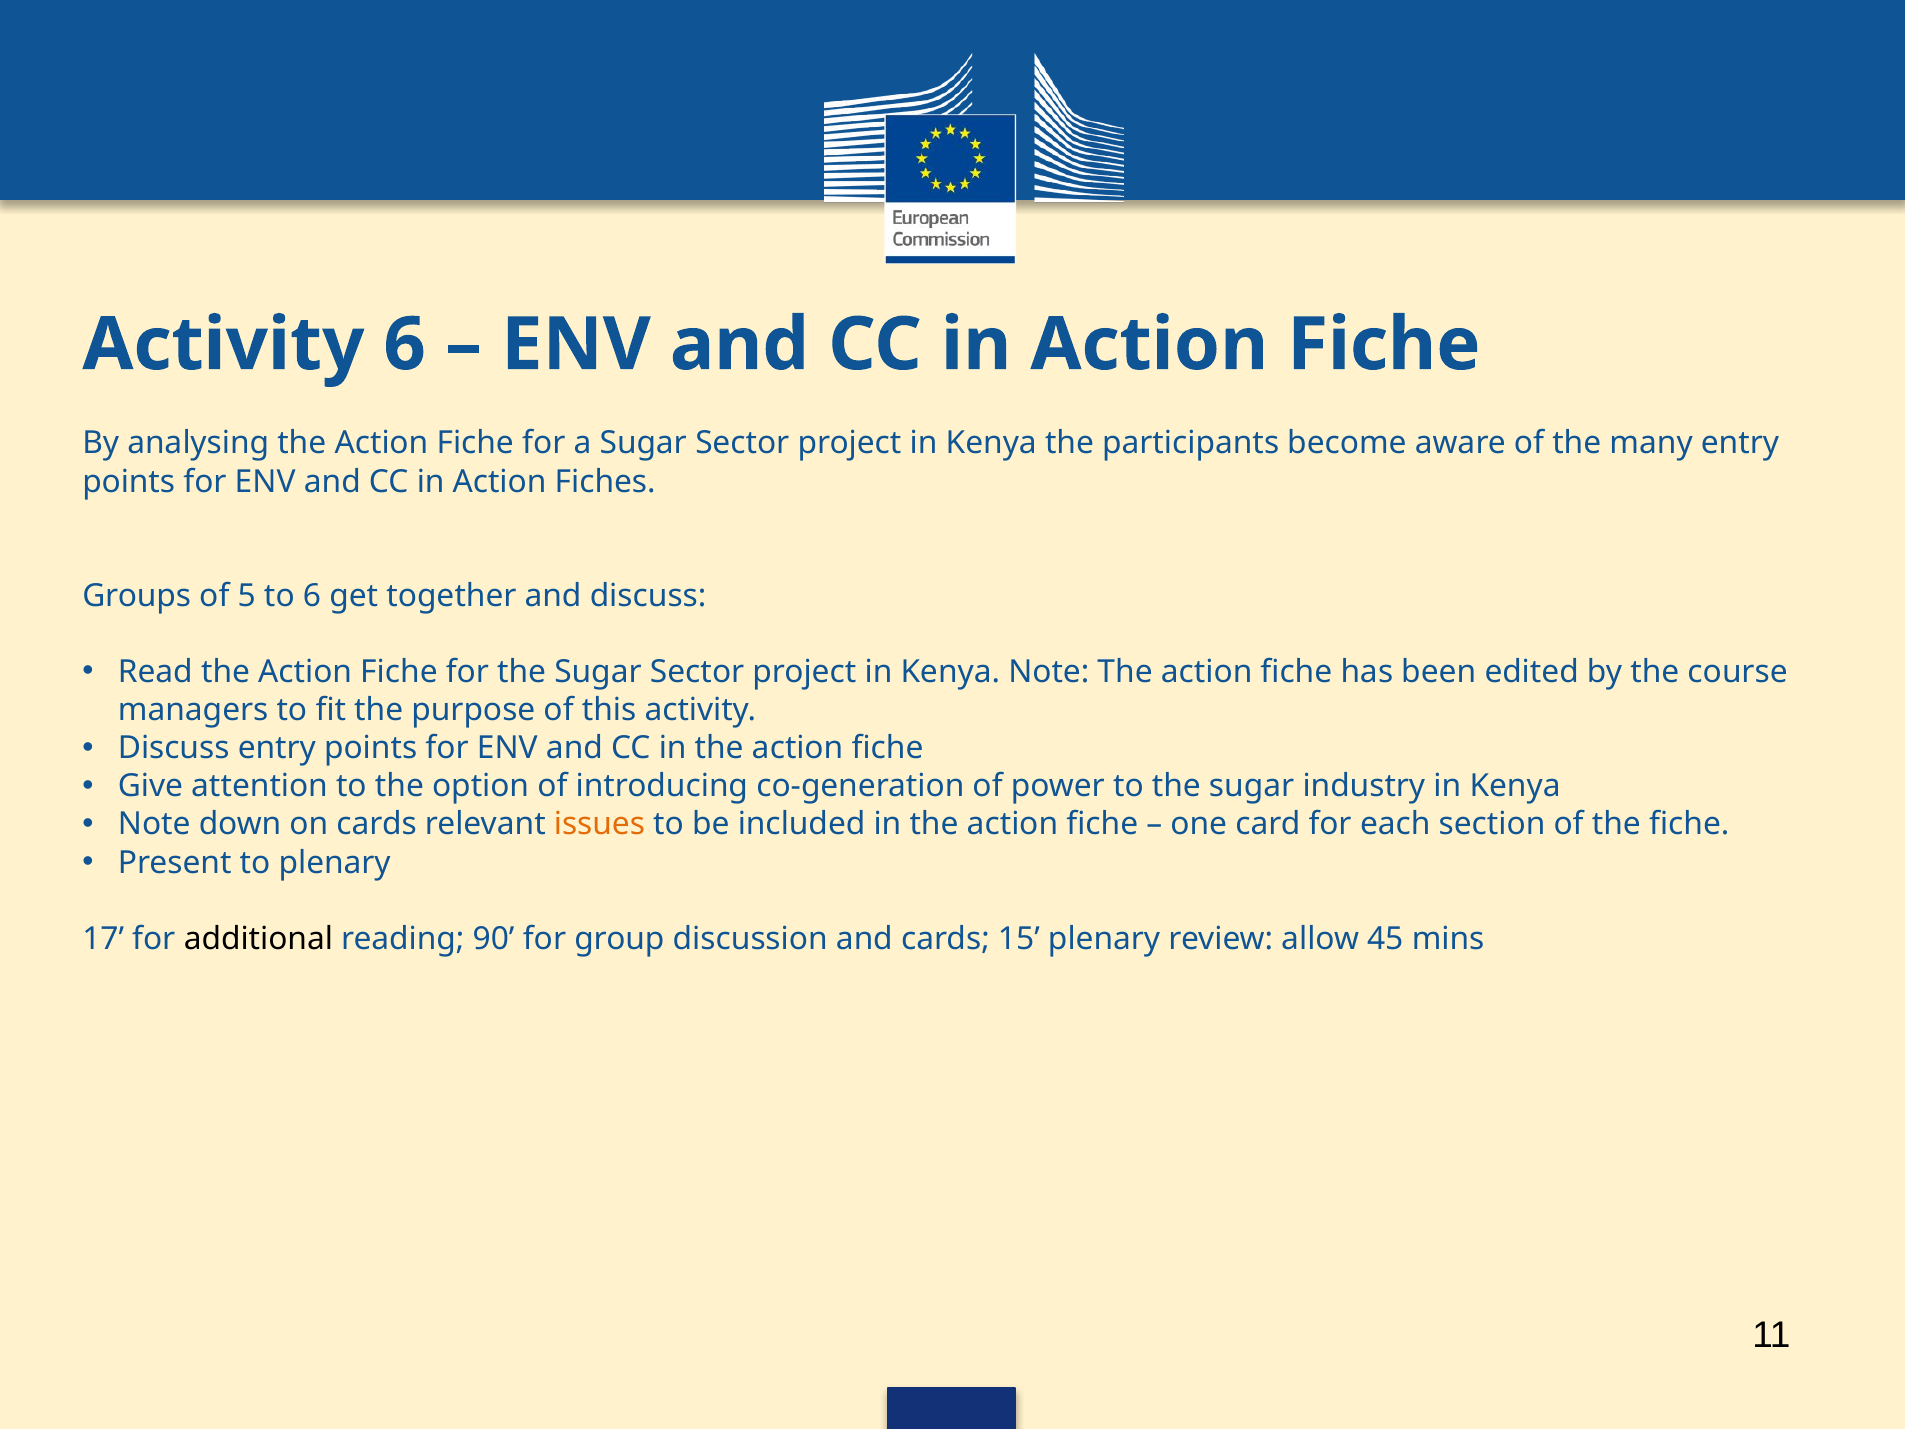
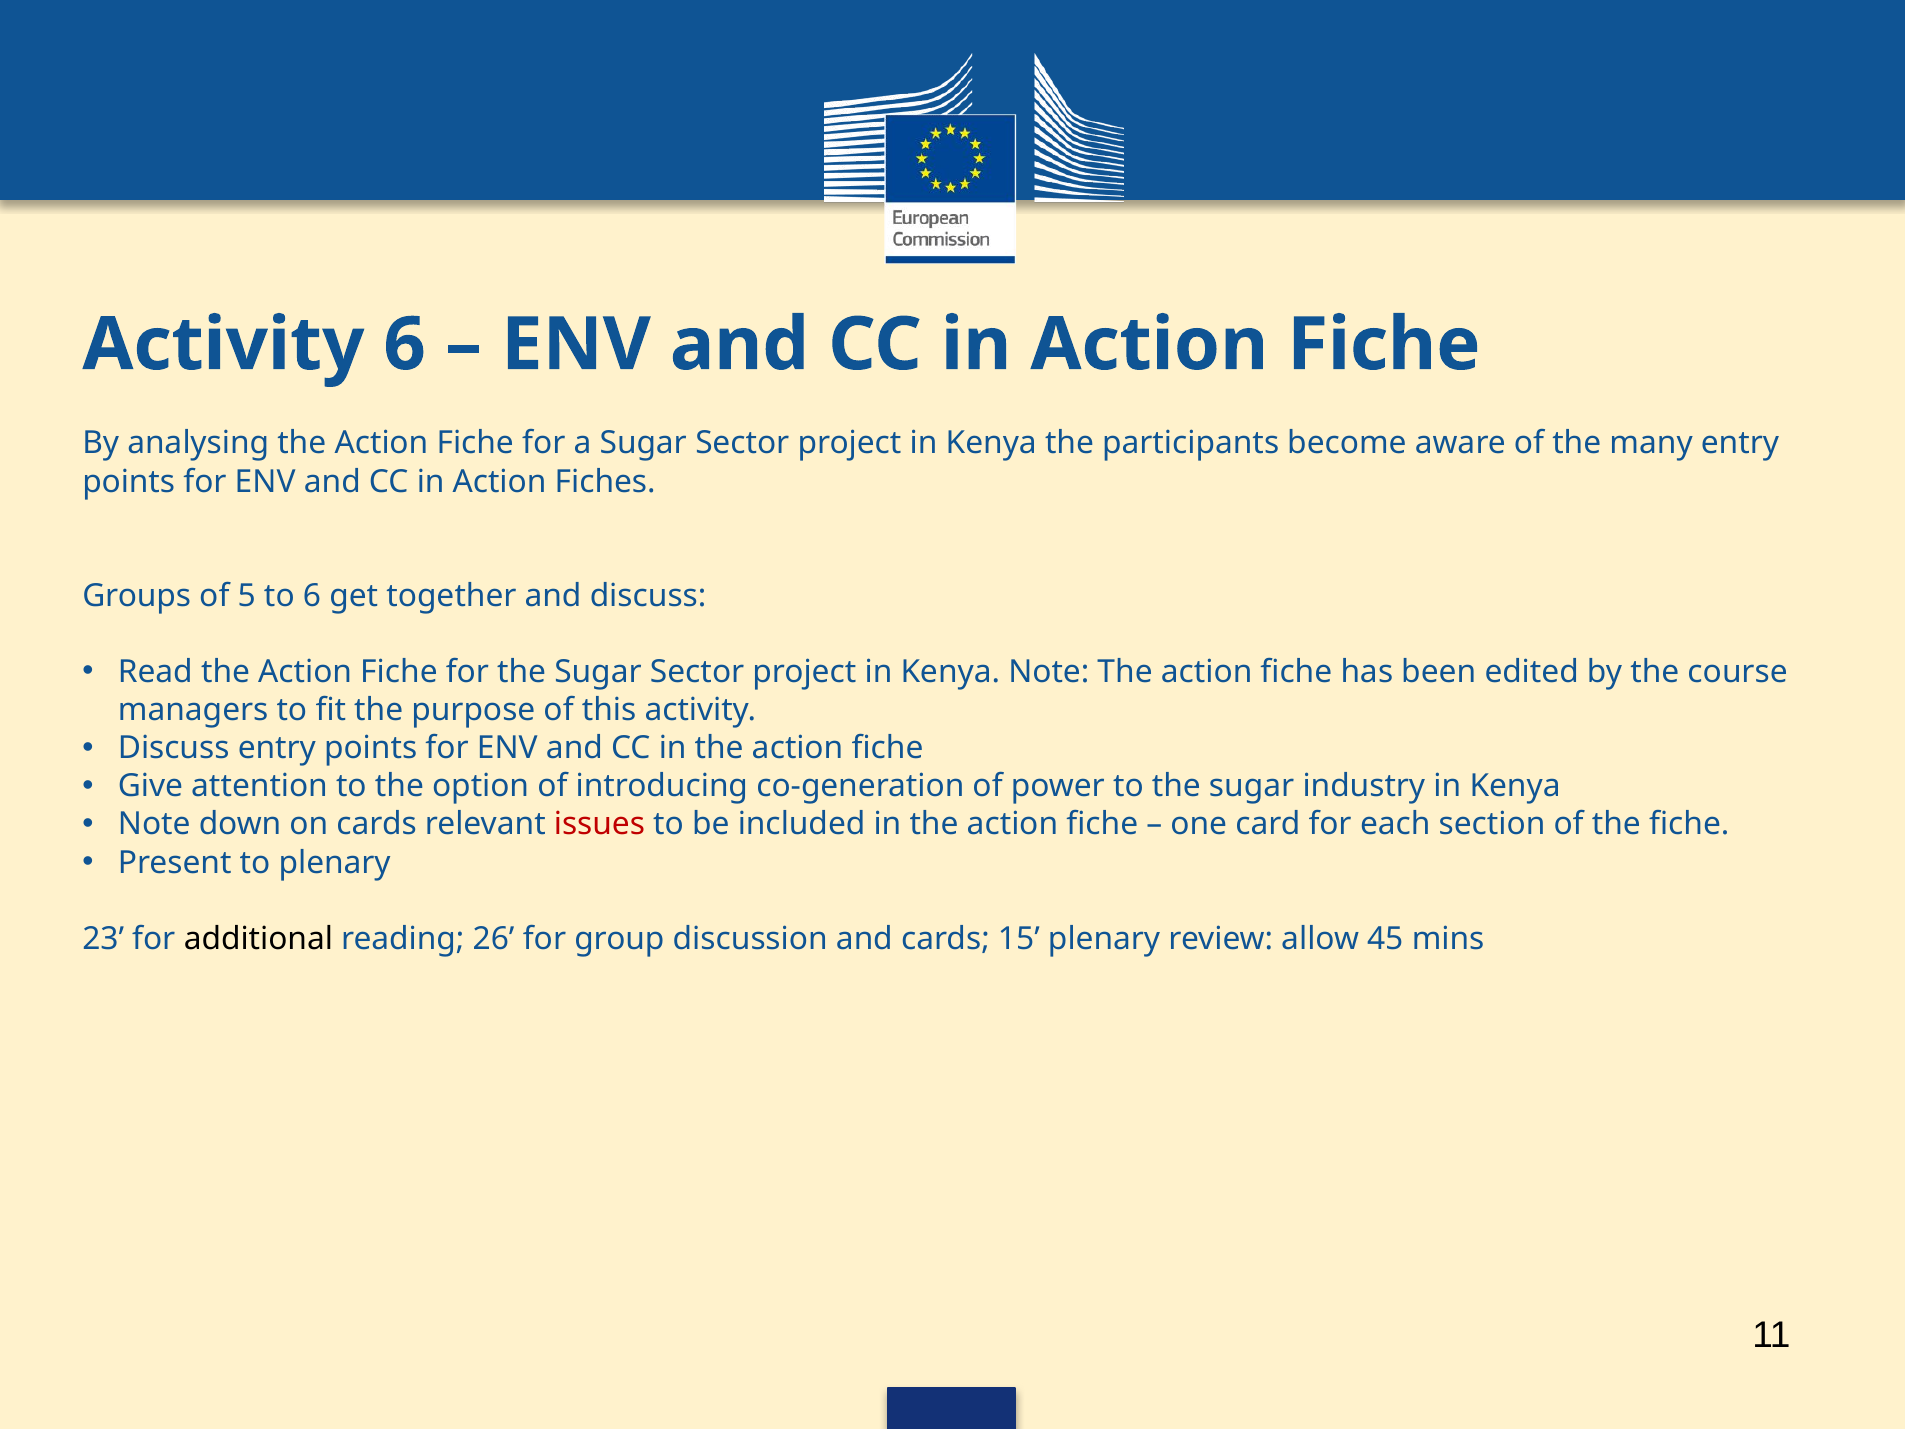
issues colour: orange -> red
17: 17 -> 23
90: 90 -> 26
